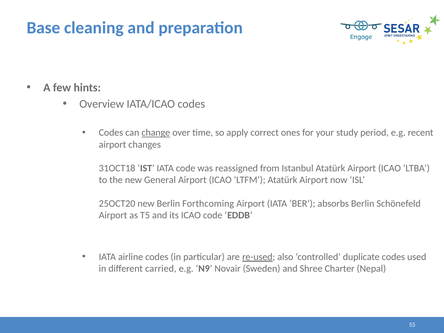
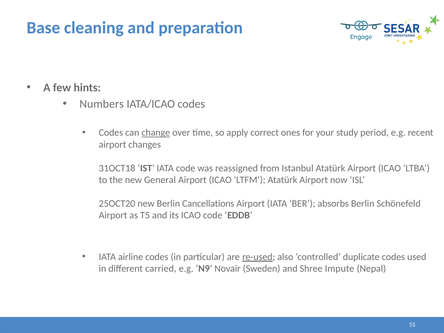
Overview: Overview -> Numbers
Forthcoming: Forthcoming -> Cancellations
Charter: Charter -> Impute
